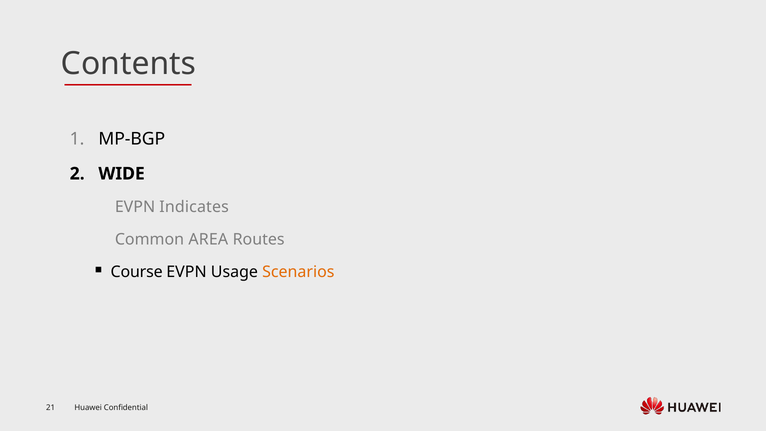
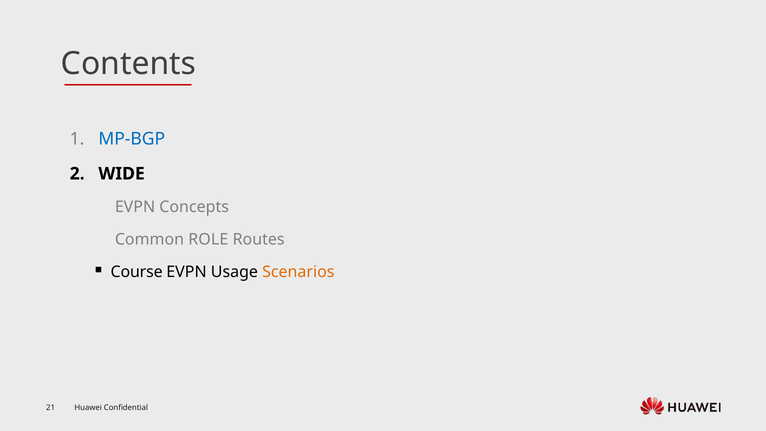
MP-BGP colour: black -> blue
Indicates: Indicates -> Concepts
AREA: AREA -> ROLE
